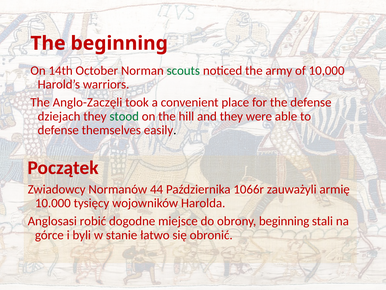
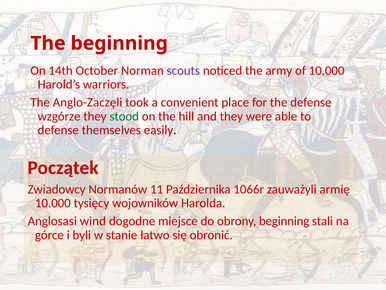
scouts colour: green -> purple
dziejach: dziejach -> wzgórze
44: 44 -> 11
robić: robić -> wind
